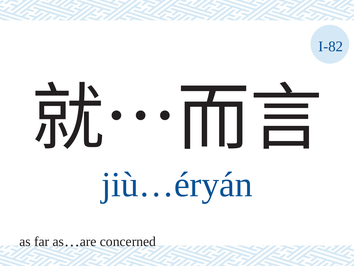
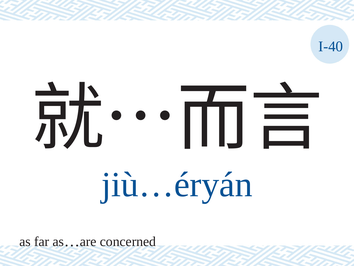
I-82: I-82 -> I-40
